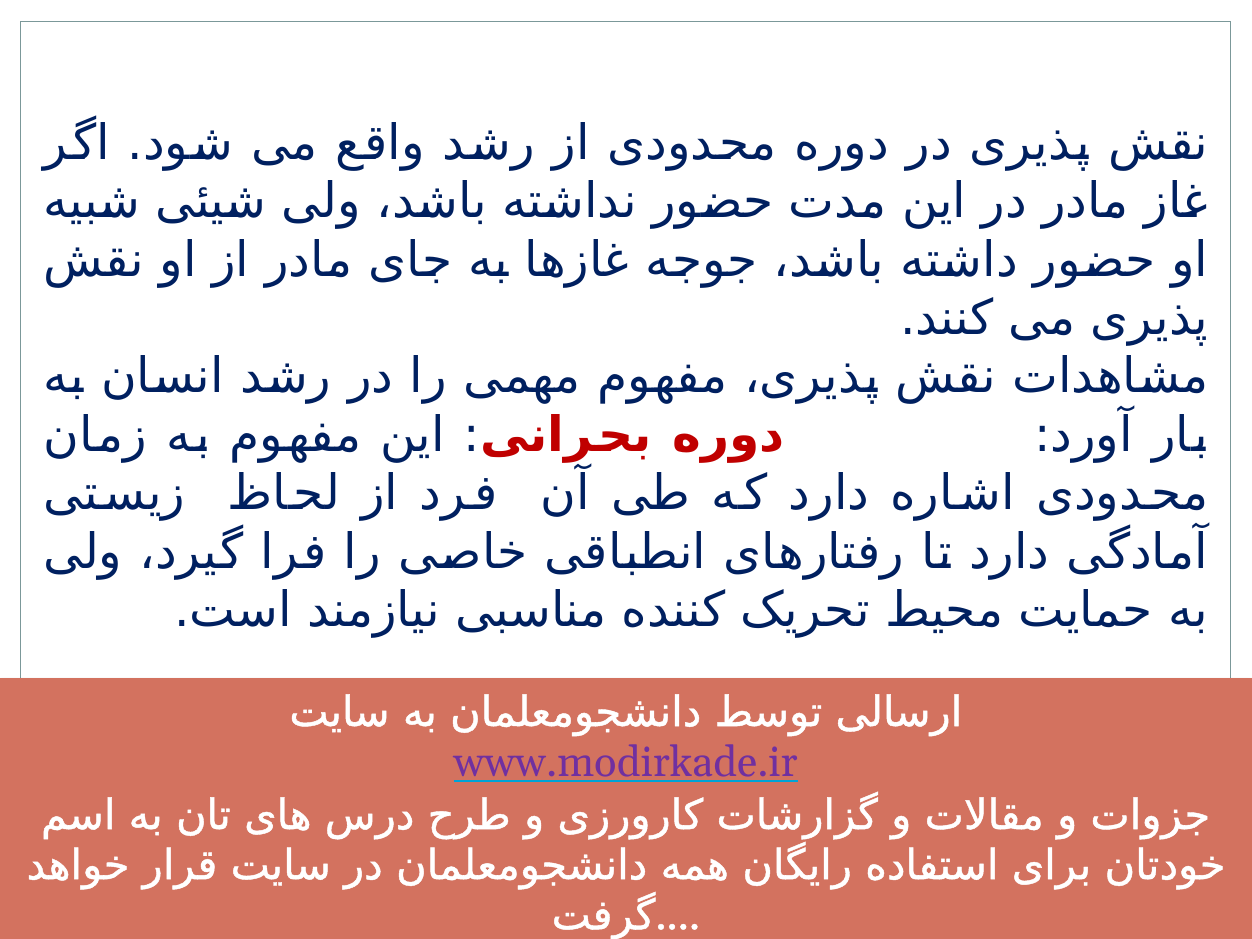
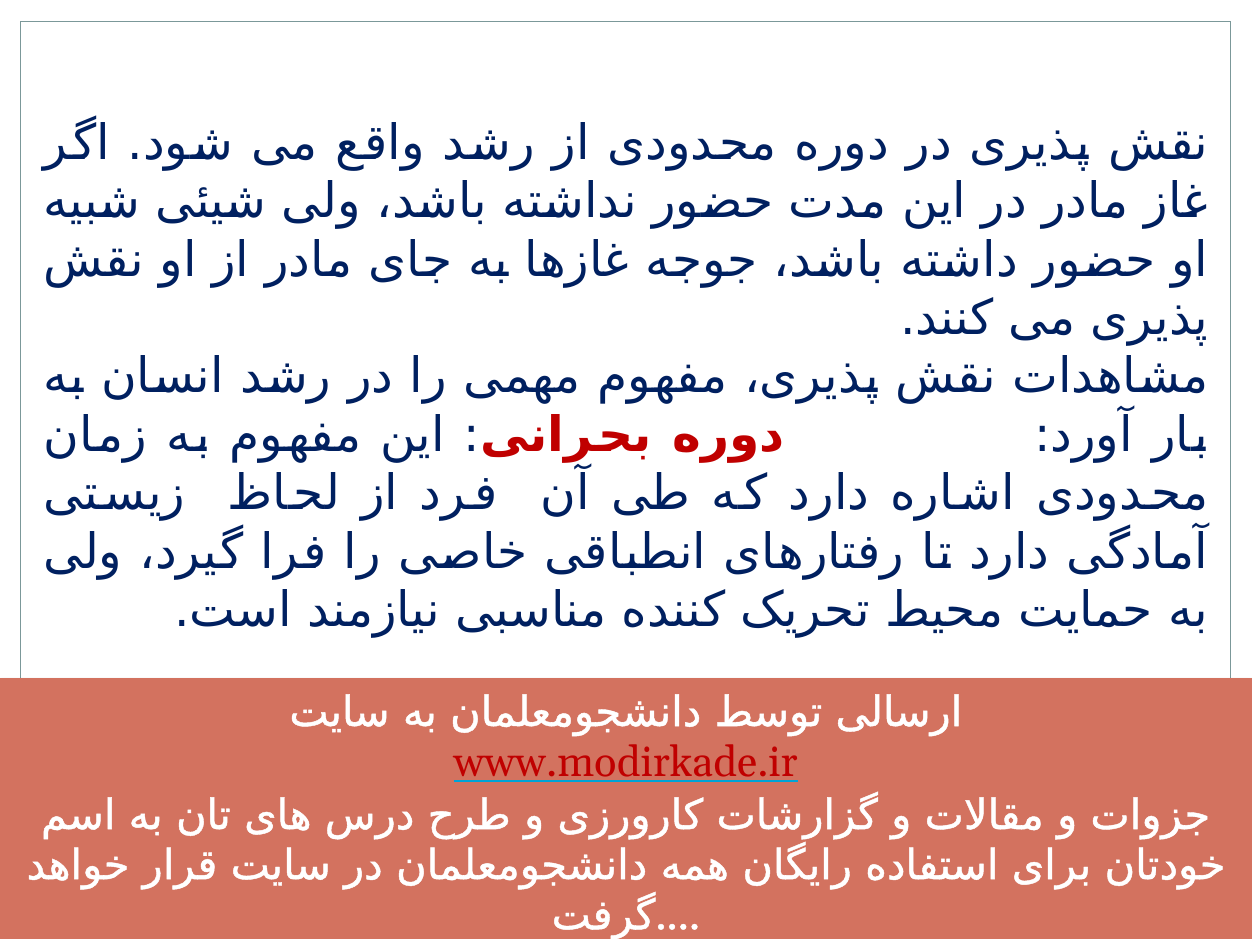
www.modirkade.ir at (626, 762) colour: purple -> red
